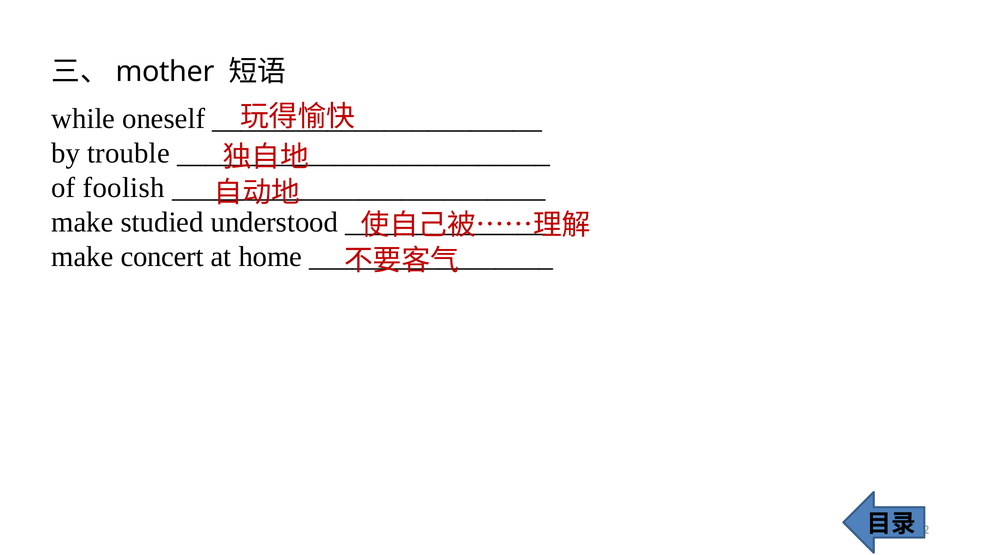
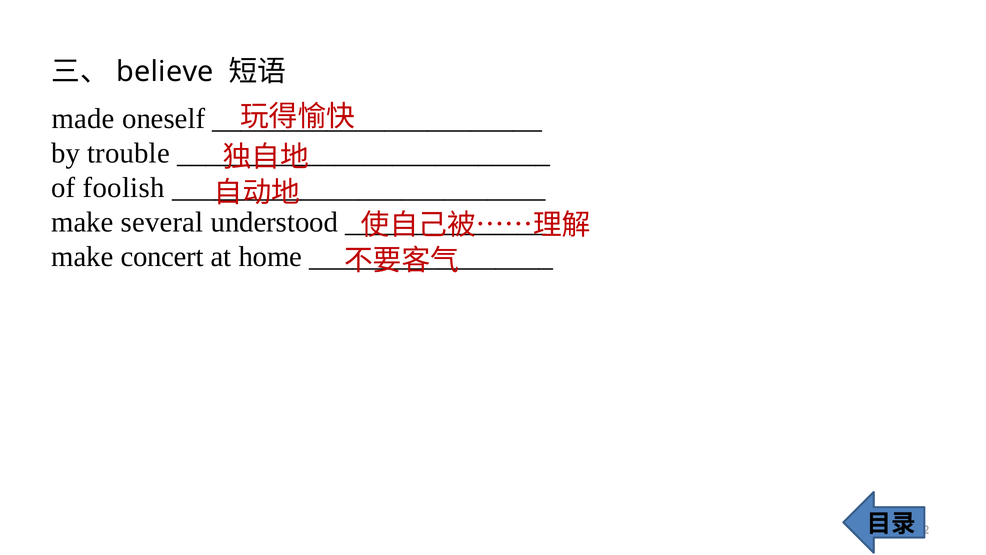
mother: mother -> believe
while: while -> made
studied: studied -> several
